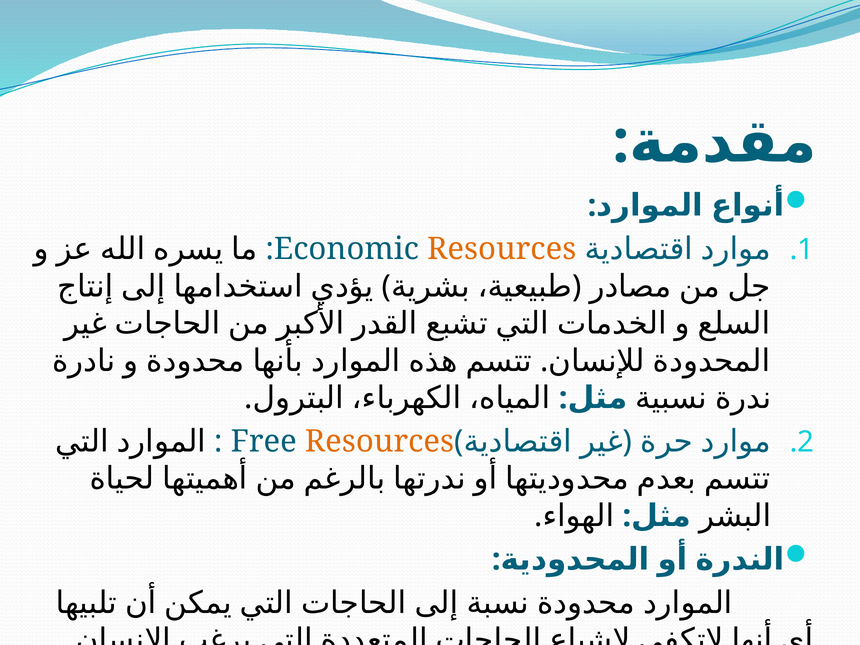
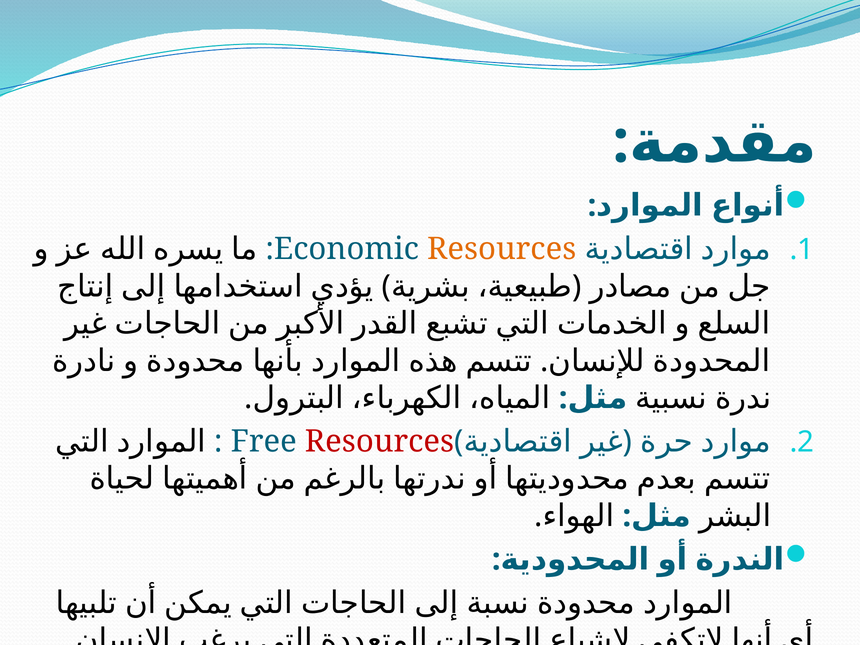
Resources at (379, 441) colour: orange -> red
